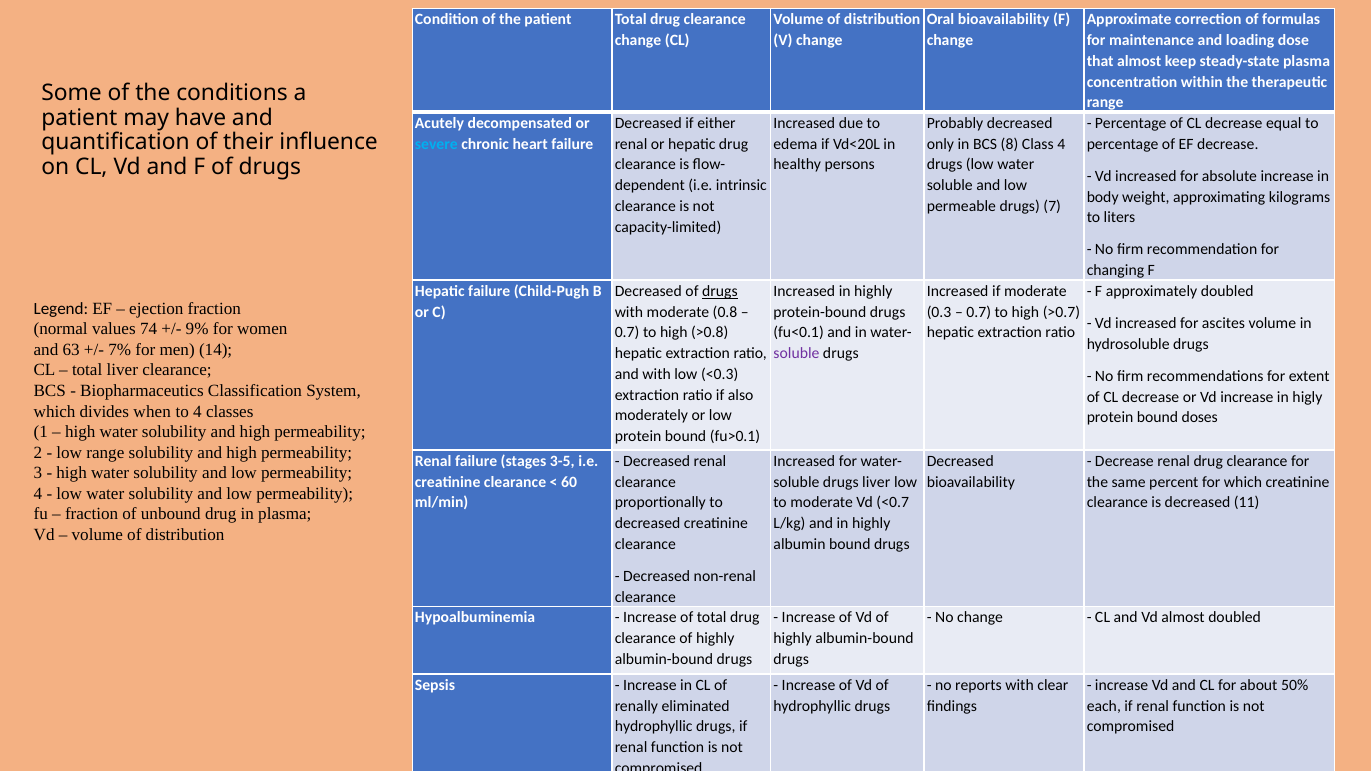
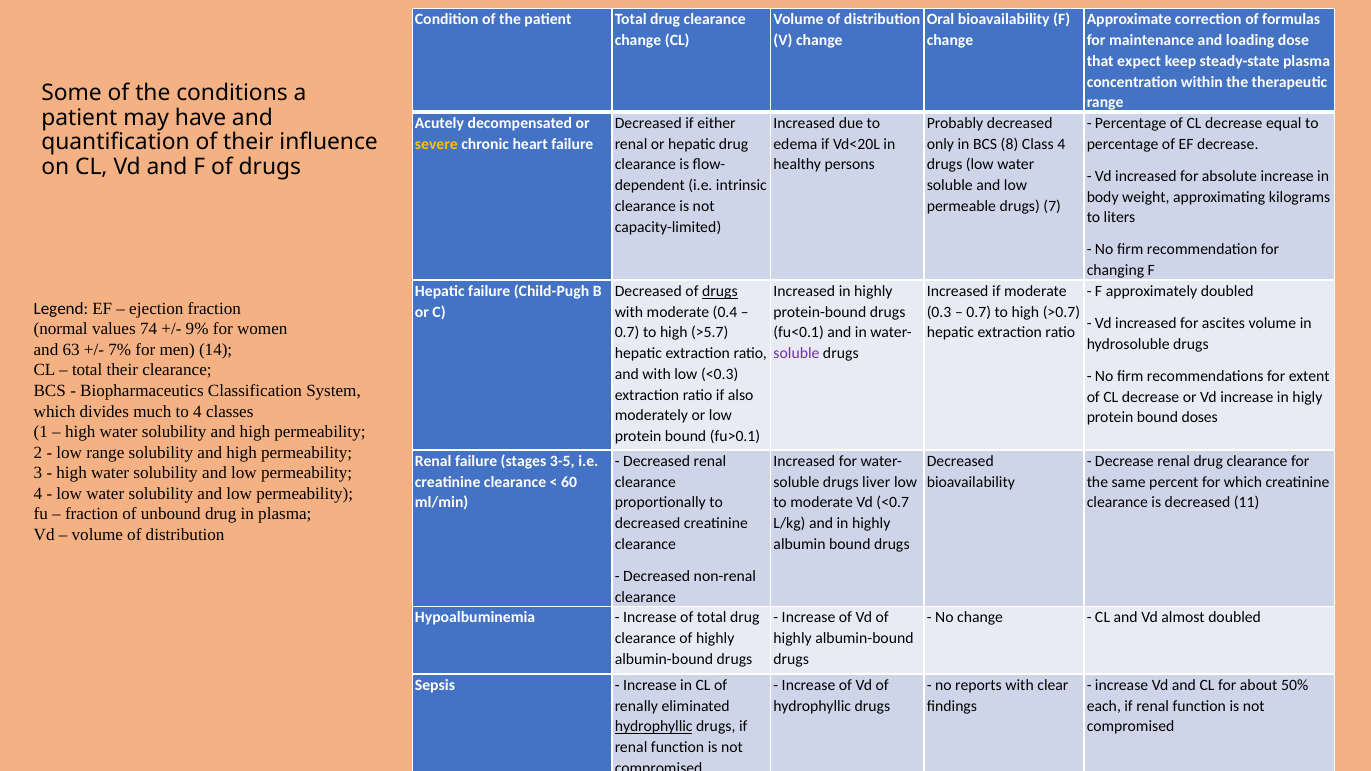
that almost: almost -> expect
severe colour: light blue -> yellow
0.8: 0.8 -> 0.4
>0.8: >0.8 -> >5.7
total liver: liver -> their
when: when -> much
hydrophyllic at (654, 727) underline: none -> present
